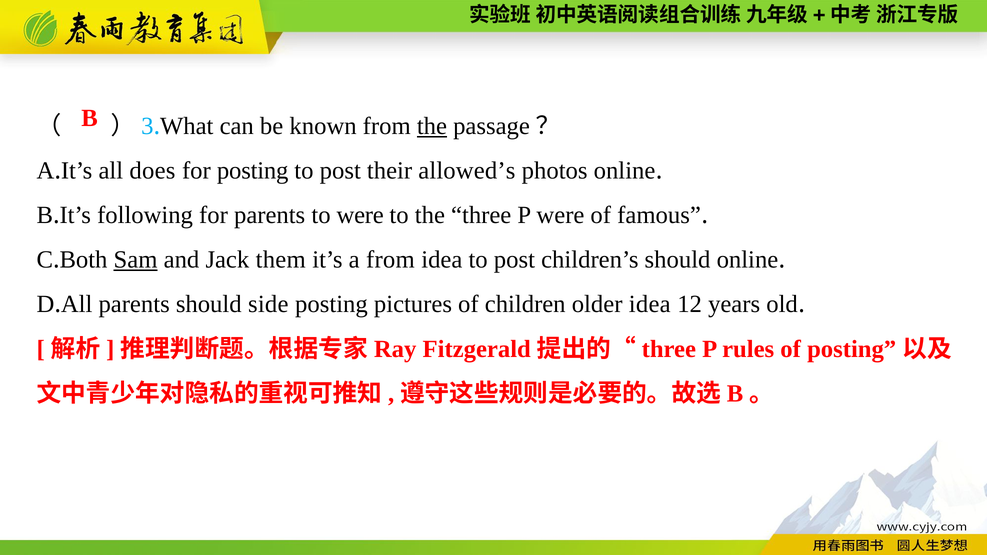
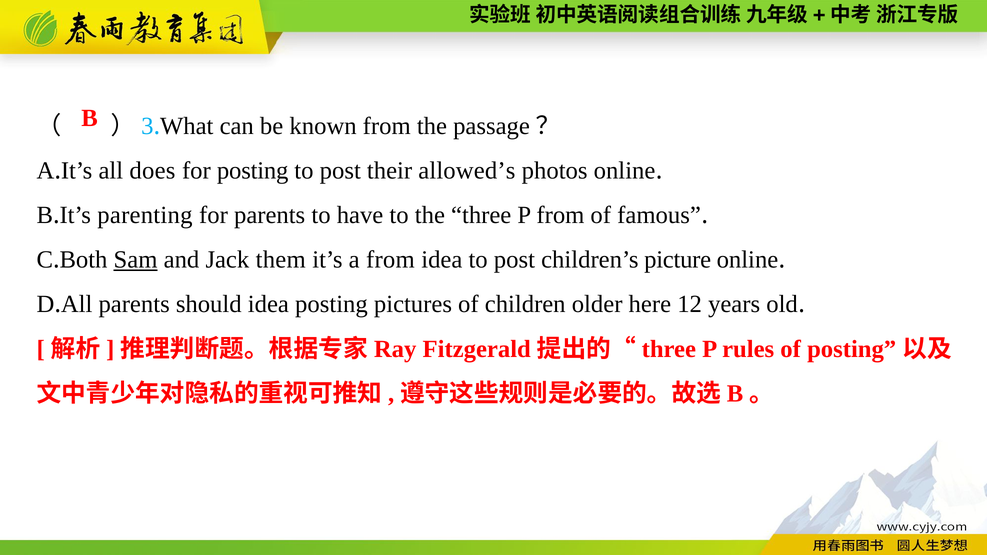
the at (432, 126) underline: present -> none
following: following -> parenting
to were: were -> have
P were: were -> from
children’s should: should -> picture
should side: side -> idea
older idea: idea -> here
